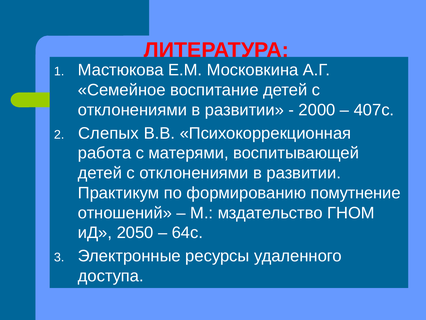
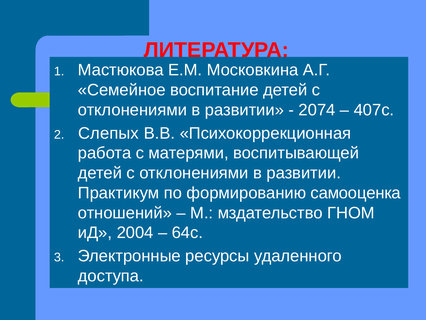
2000: 2000 -> 2074
помутнение: помутнение -> самооценка
2050: 2050 -> 2004
